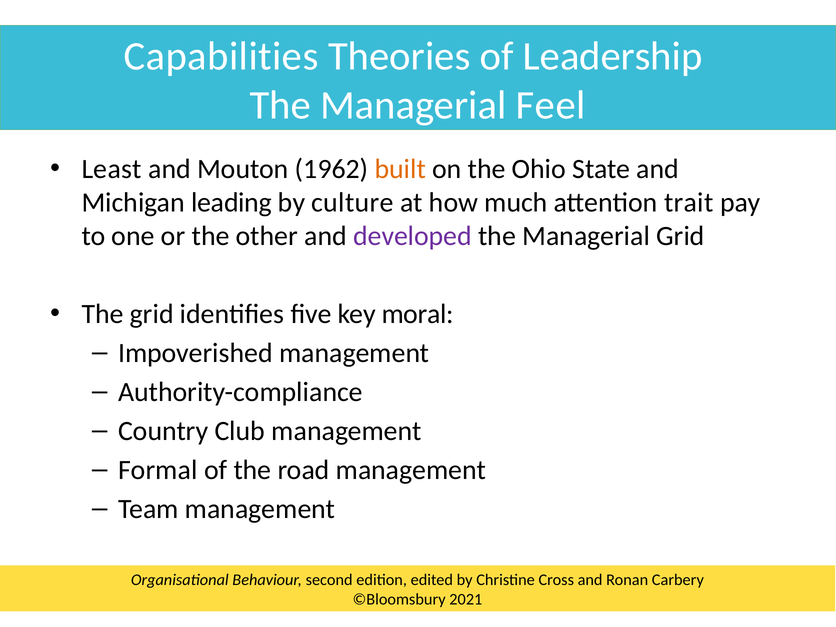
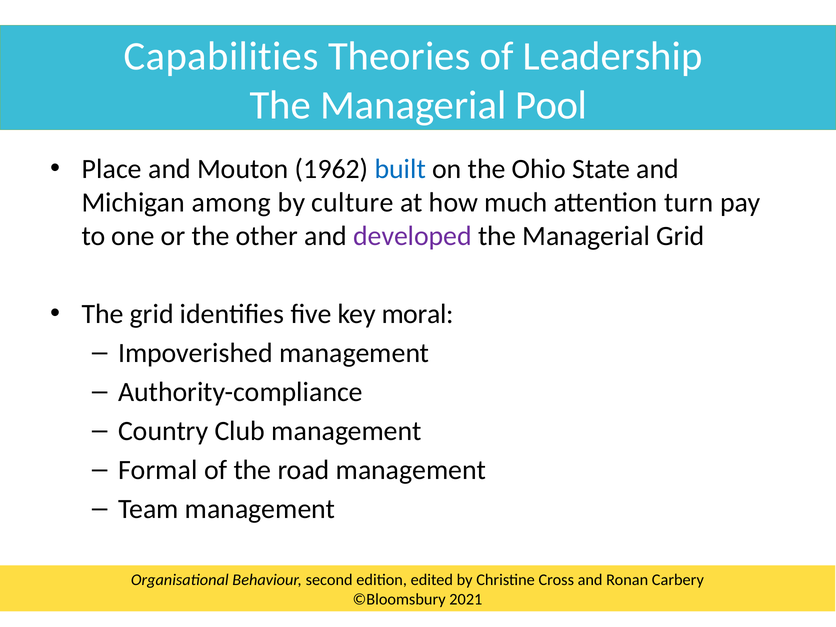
Feel: Feel -> Pool
Least: Least -> Place
built colour: orange -> blue
leading: leading -> among
trait: trait -> turn
